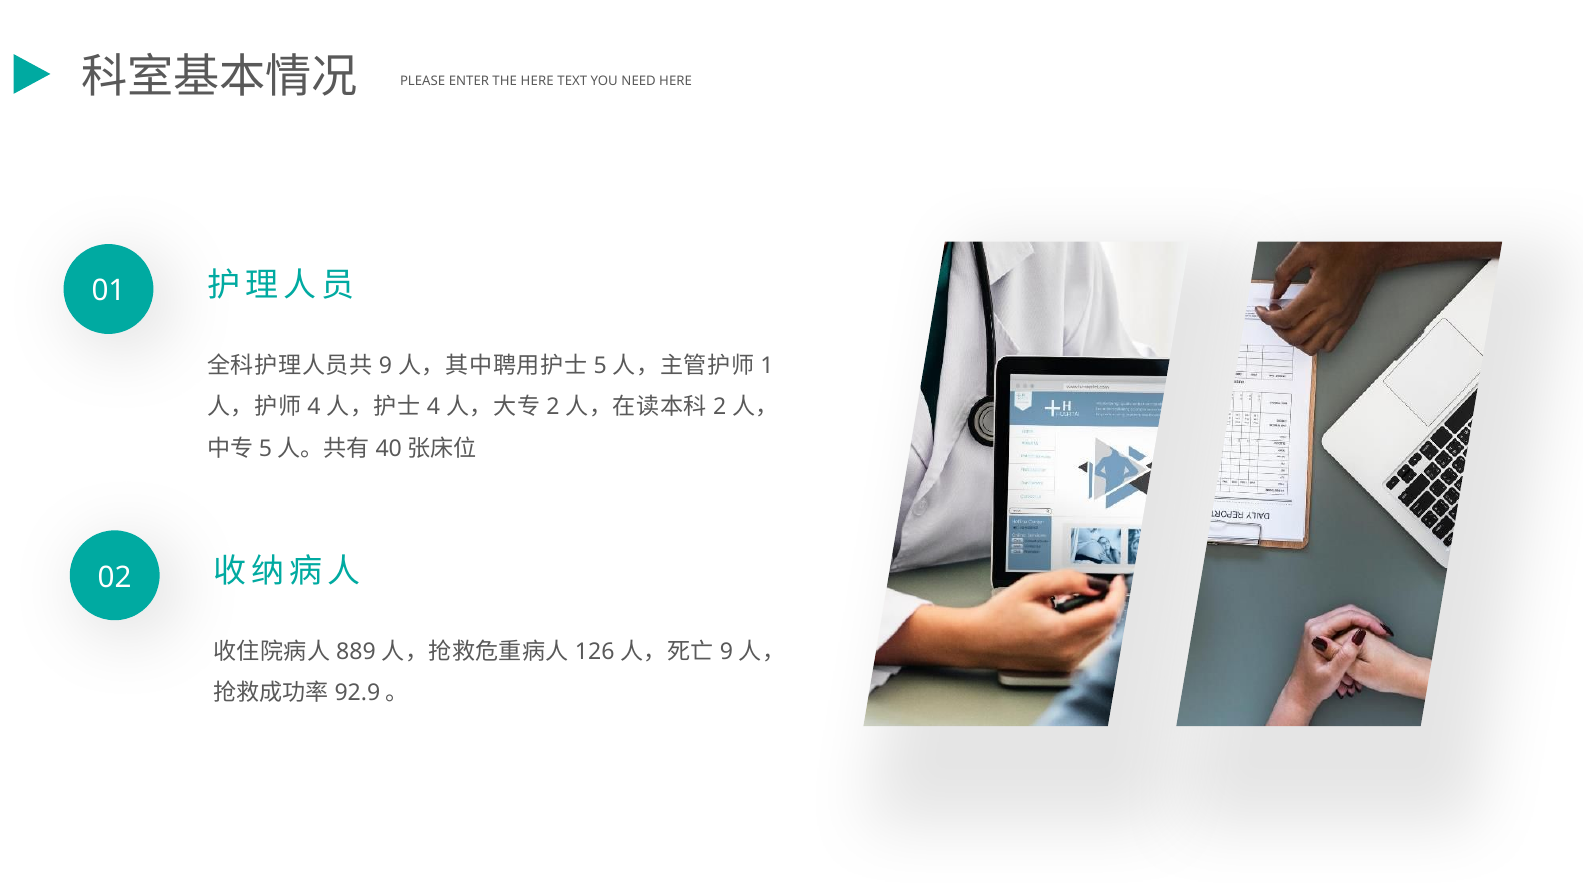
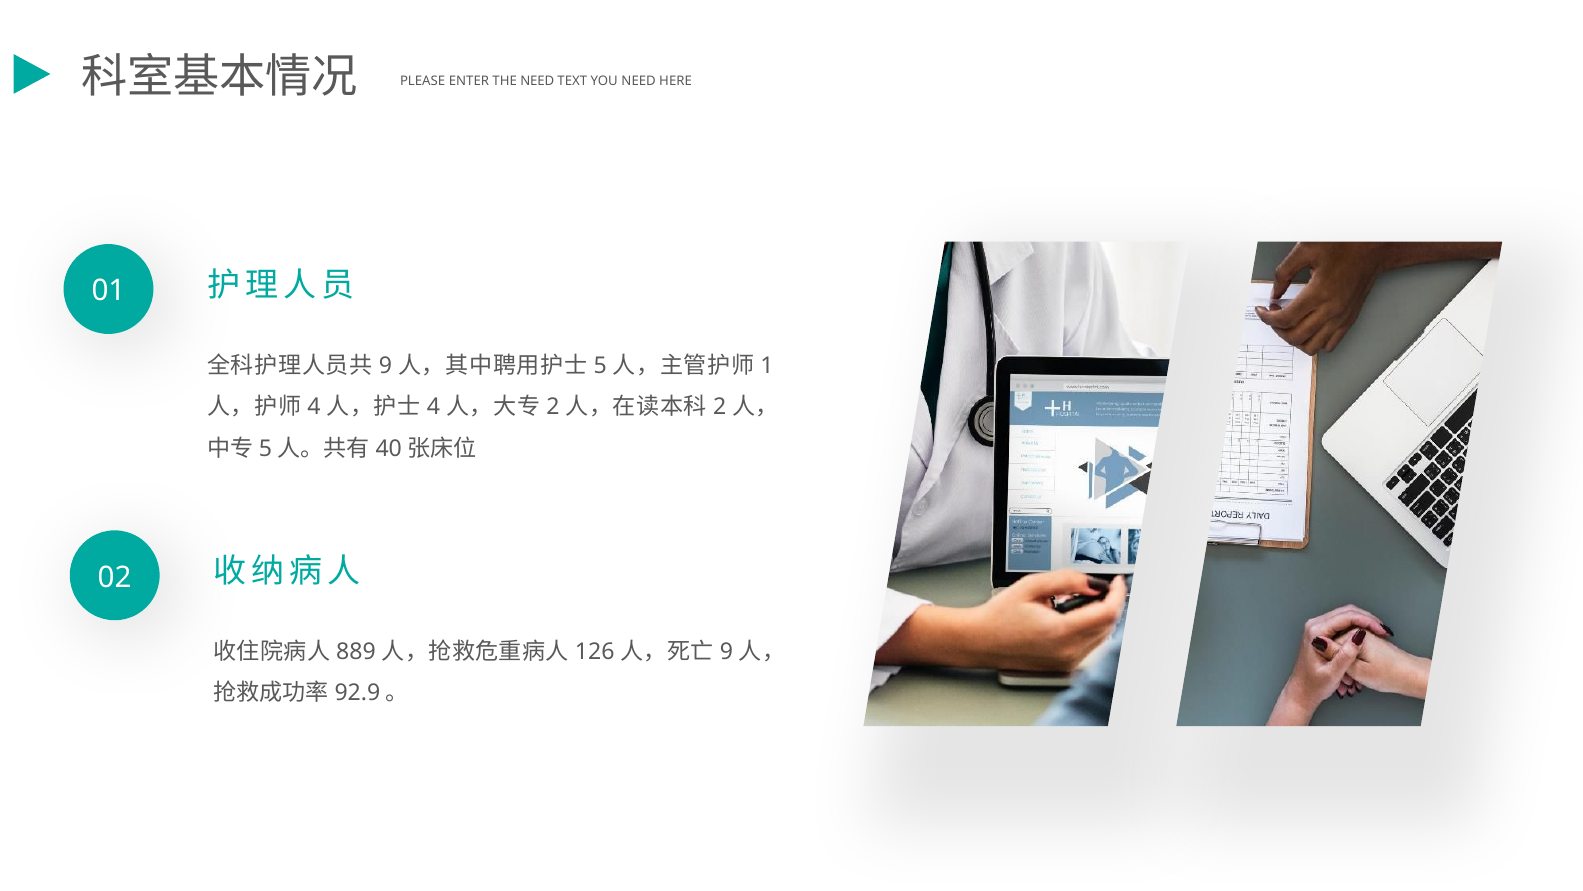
THE HERE: HERE -> NEED
